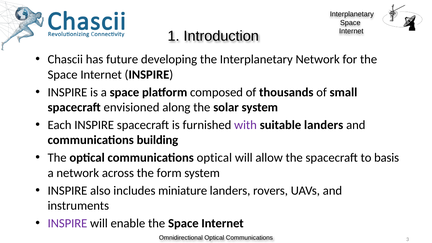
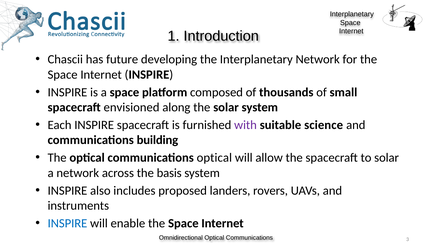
suitable landers: landers -> science
to basis: basis -> solar
form: form -> basis
miniature: miniature -> proposed
INSPIRE at (67, 223) colour: purple -> blue
